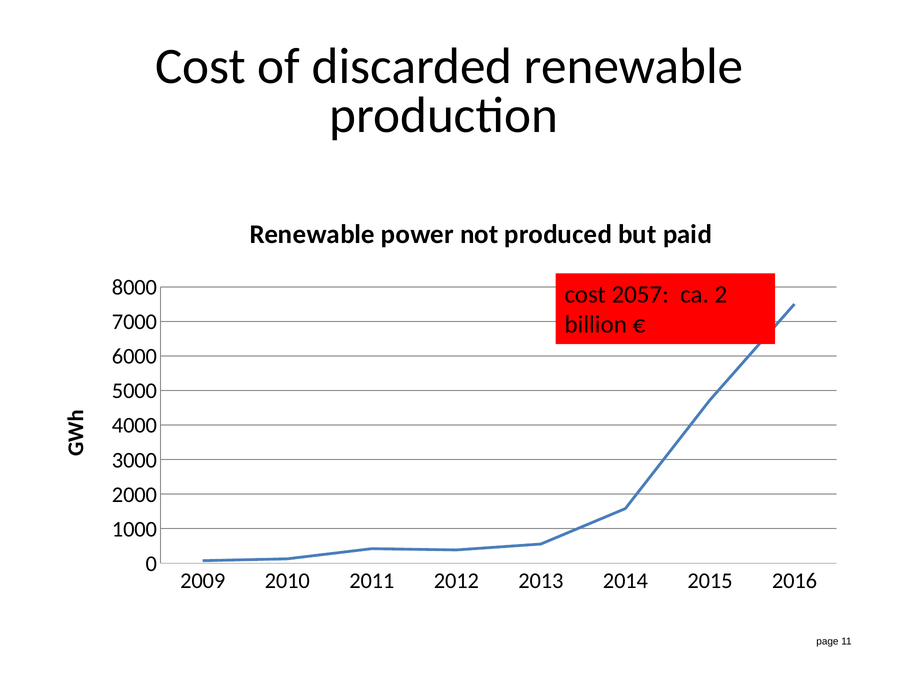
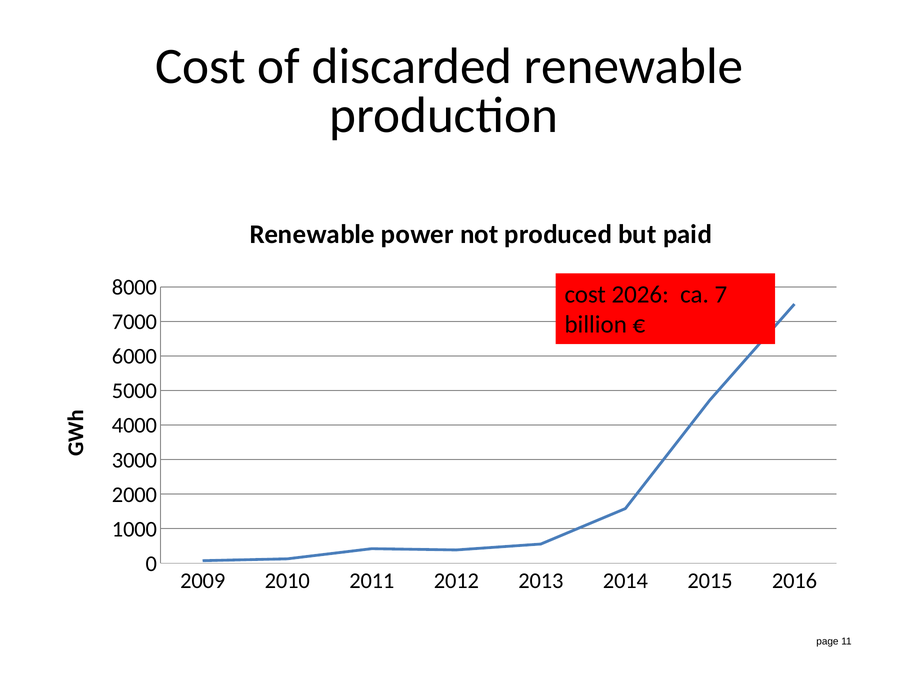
2057: 2057 -> 2026
2: 2 -> 7
